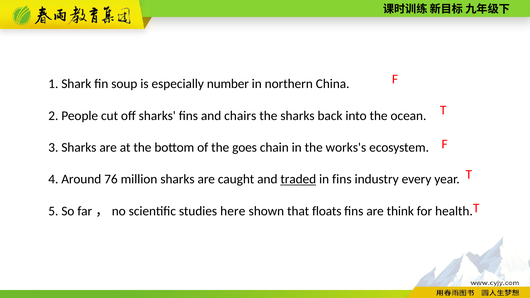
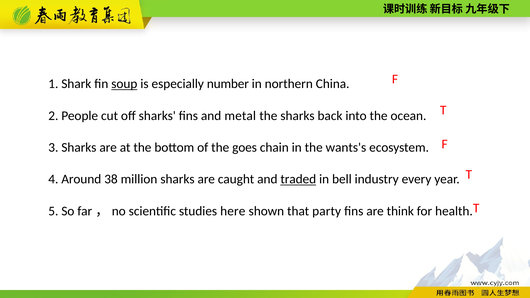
soup underline: none -> present
chairs: chairs -> metal
works's: works's -> wants's
76: 76 -> 38
in fins: fins -> bell
floats: floats -> party
